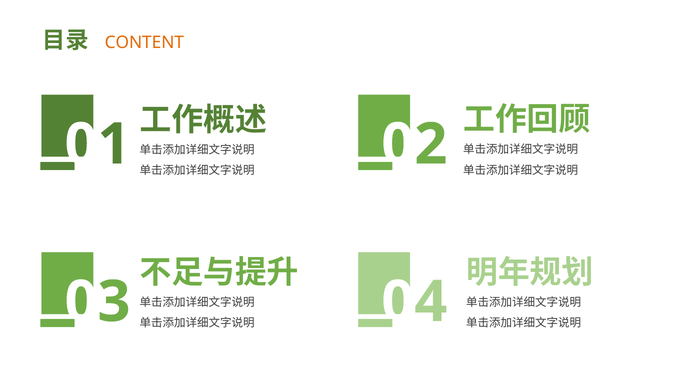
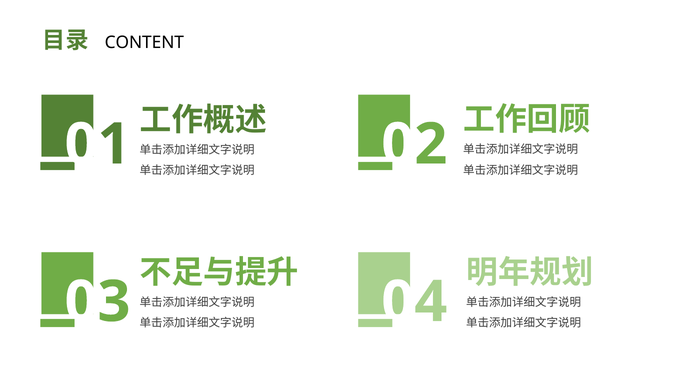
CONTENT colour: orange -> black
